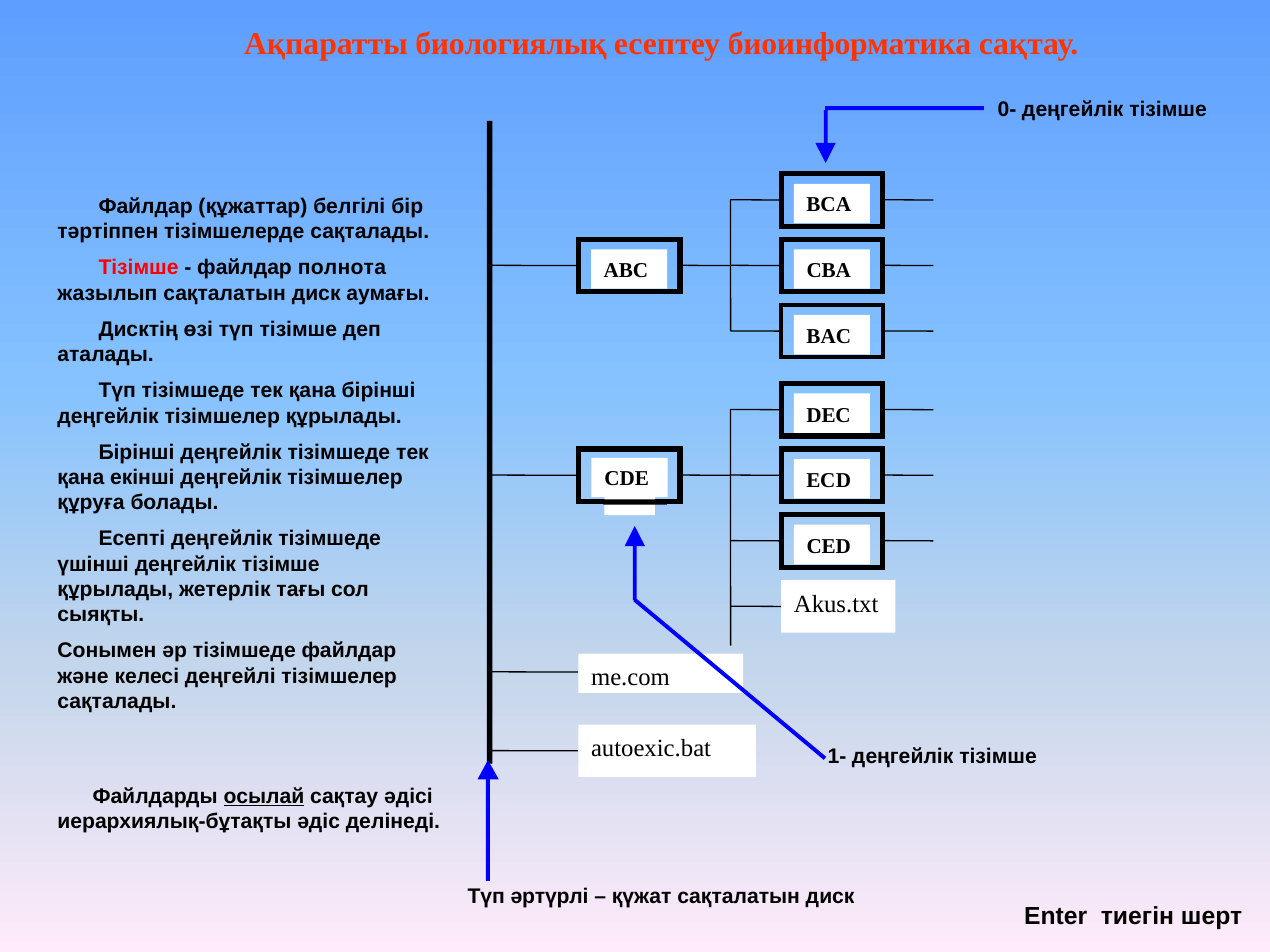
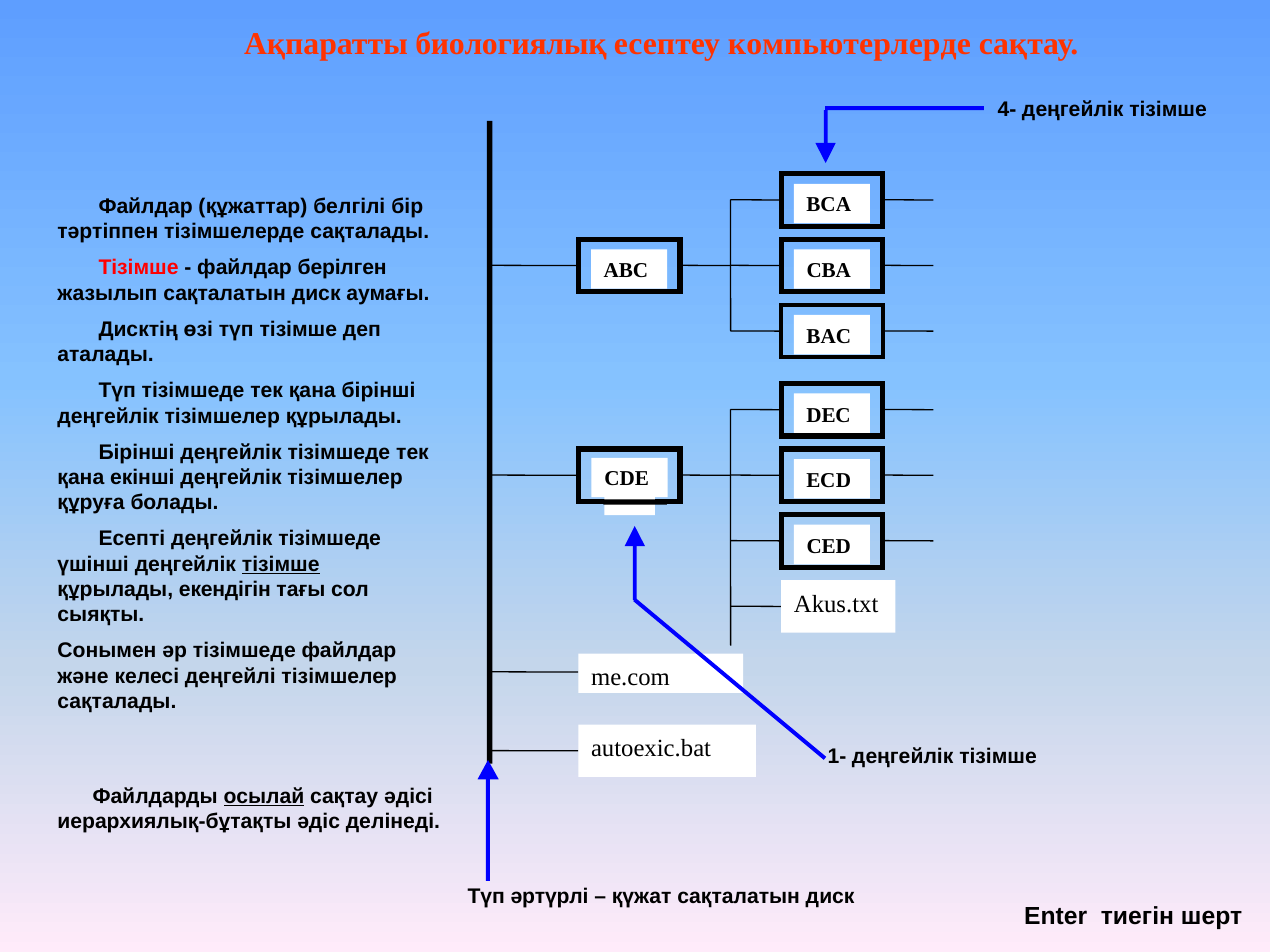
биоинформатика: биоинформатика -> компьютерлерде
0-: 0- -> 4-
полнота: полнота -> берілген
тізімше at (281, 564) underline: none -> present
жетерлік: жетерлік -> екендігін
